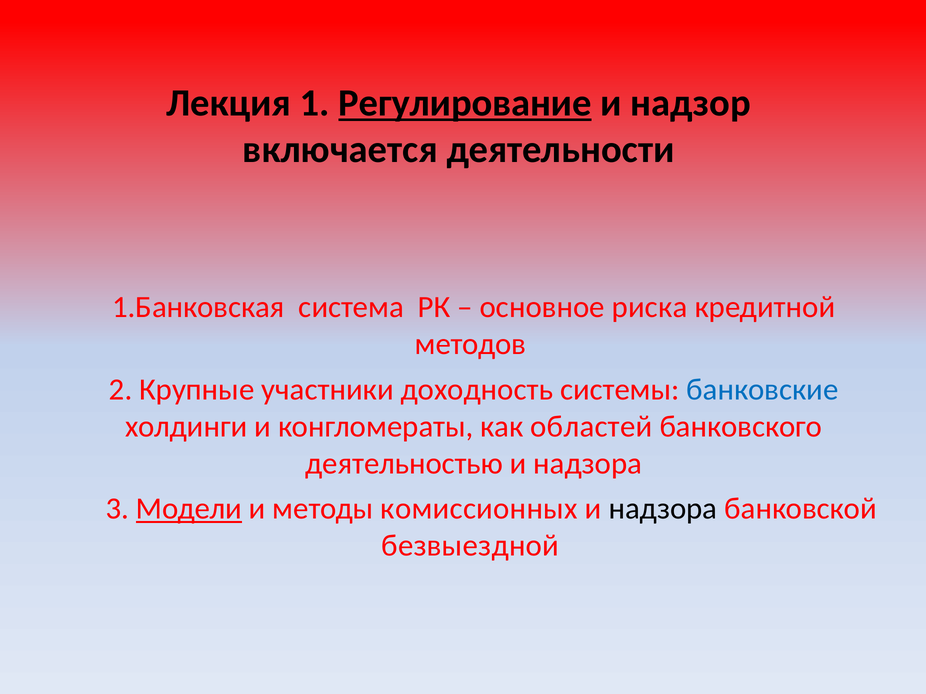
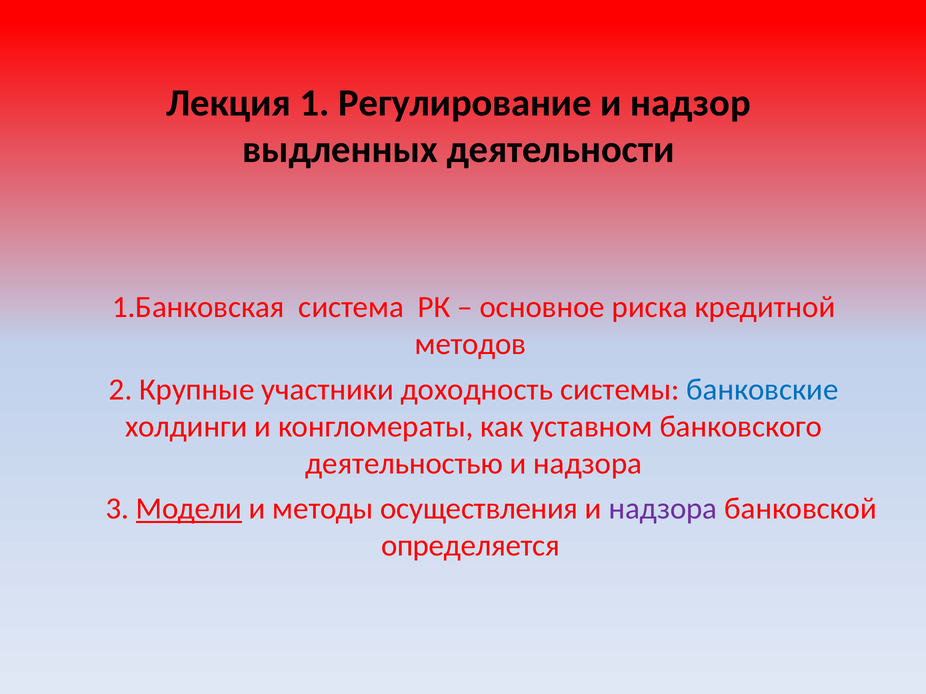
Регулирование underline: present -> none
включается: включается -> выдленных
областей: областей -> уставном
комиссионных: комиссионных -> осуществления
надзора at (663, 509) colour: black -> purple
безвыездной: безвыездной -> определяется
